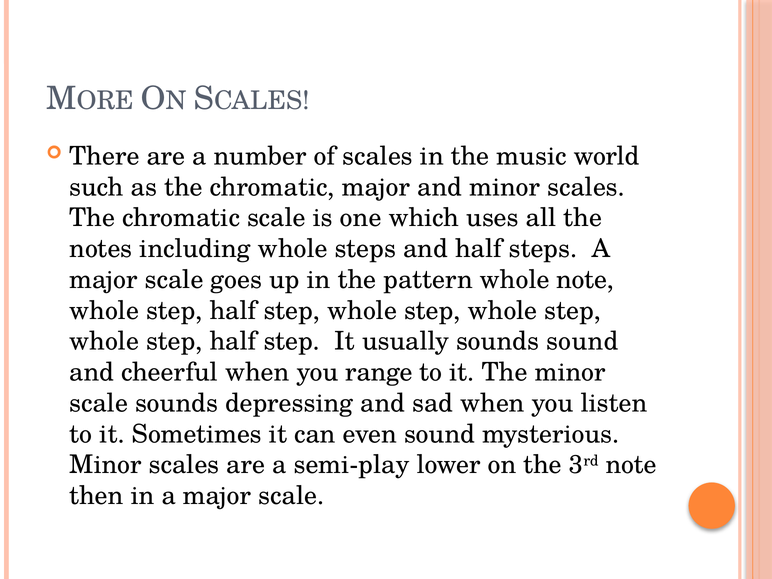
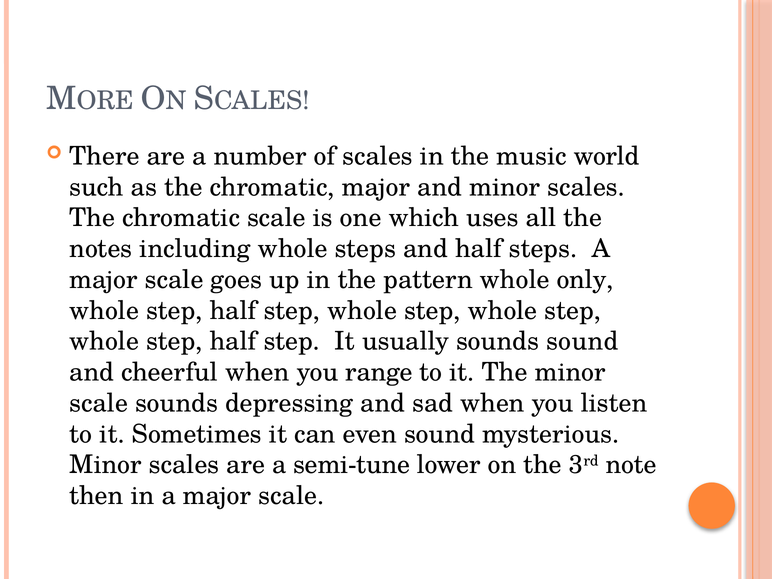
whole note: note -> only
semi-play: semi-play -> semi-tune
